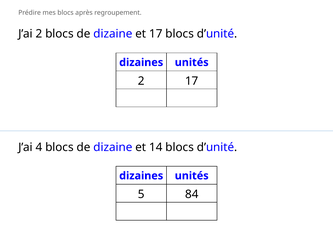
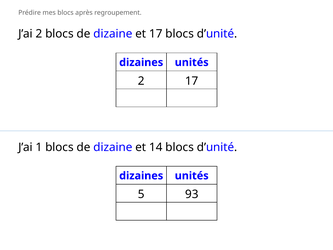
4: 4 -> 1
84: 84 -> 93
